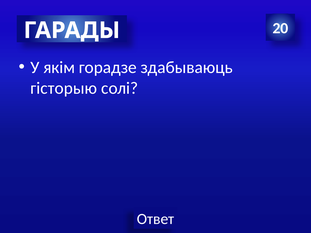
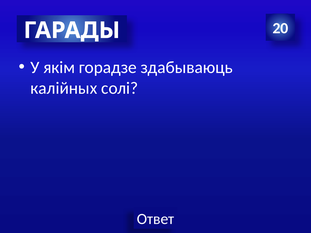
гісторыю: гісторыю -> калійных
